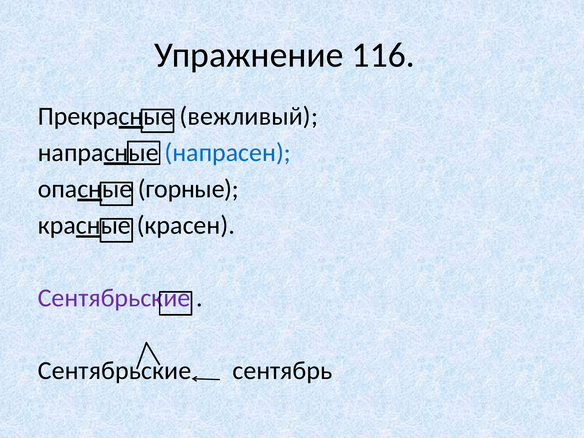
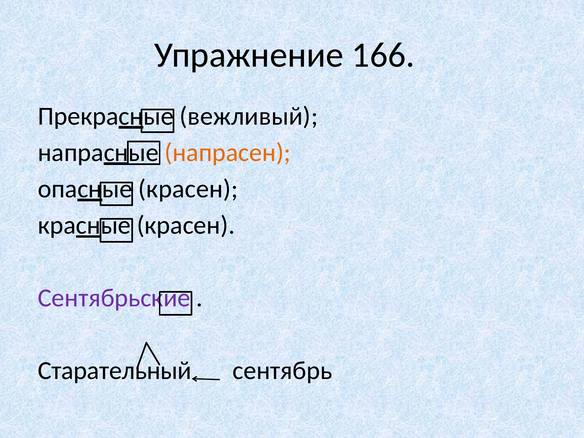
116: 116 -> 166
напрасен colour: blue -> orange
опасные горные: горные -> красен
Сентябрьские at (115, 371): Сентябрьские -> Старательный
